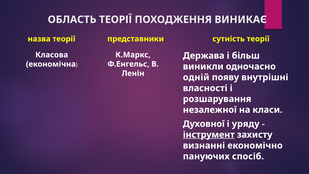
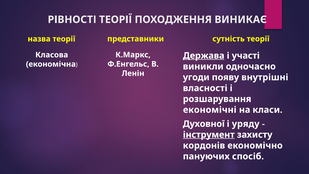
ОБЛАСТЬ: ОБЛАСТЬ -> РІВНОСТІ
Держава underline: none -> present
більш: більш -> участі
одній: одній -> угоди
незалежної: незалежної -> економічні
визнанні: визнанні -> кордонів
